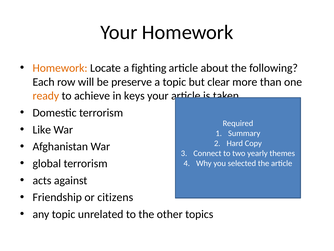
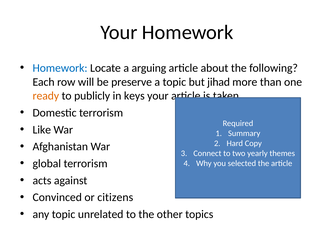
Homework at (60, 68) colour: orange -> blue
fighting: fighting -> arguing
clear: clear -> jihad
achieve: achieve -> publicly
Friendship: Friendship -> Convinced
